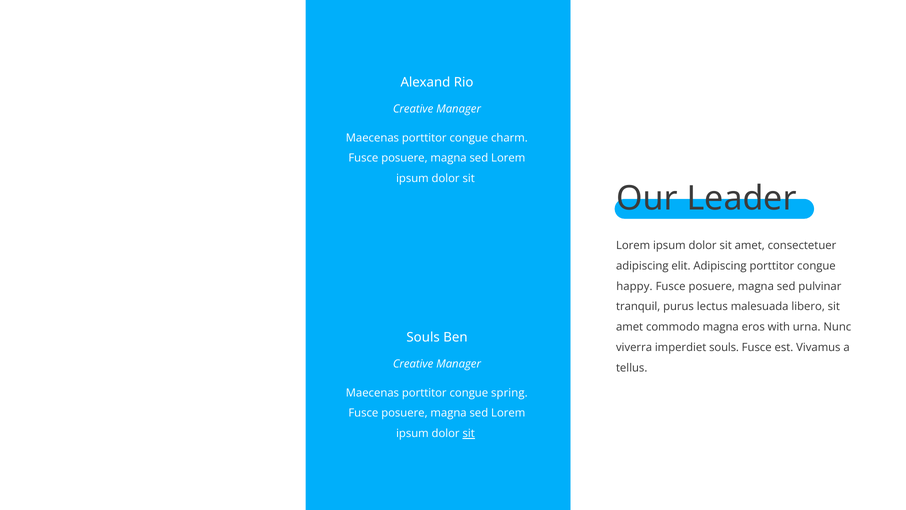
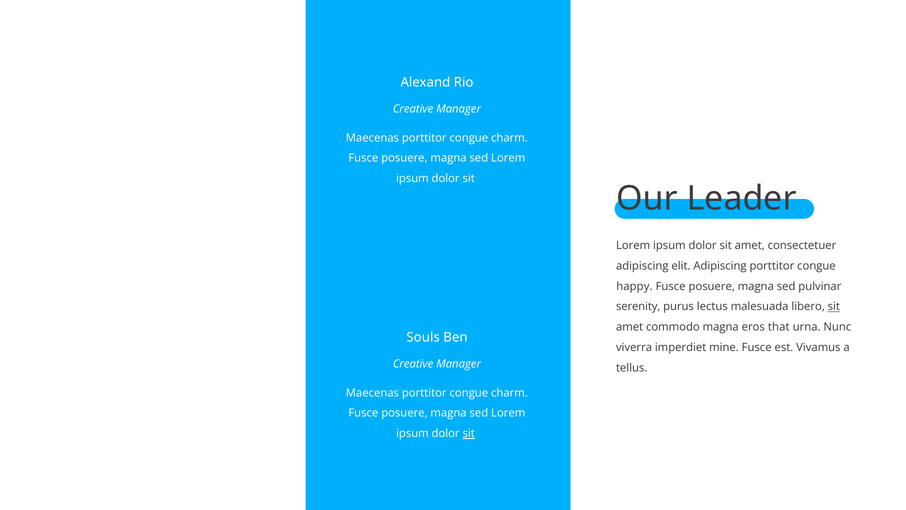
tranquil: tranquil -> serenity
sit at (834, 307) underline: none -> present
with: with -> that
imperdiet souls: souls -> mine
spring at (509, 393): spring -> charm
